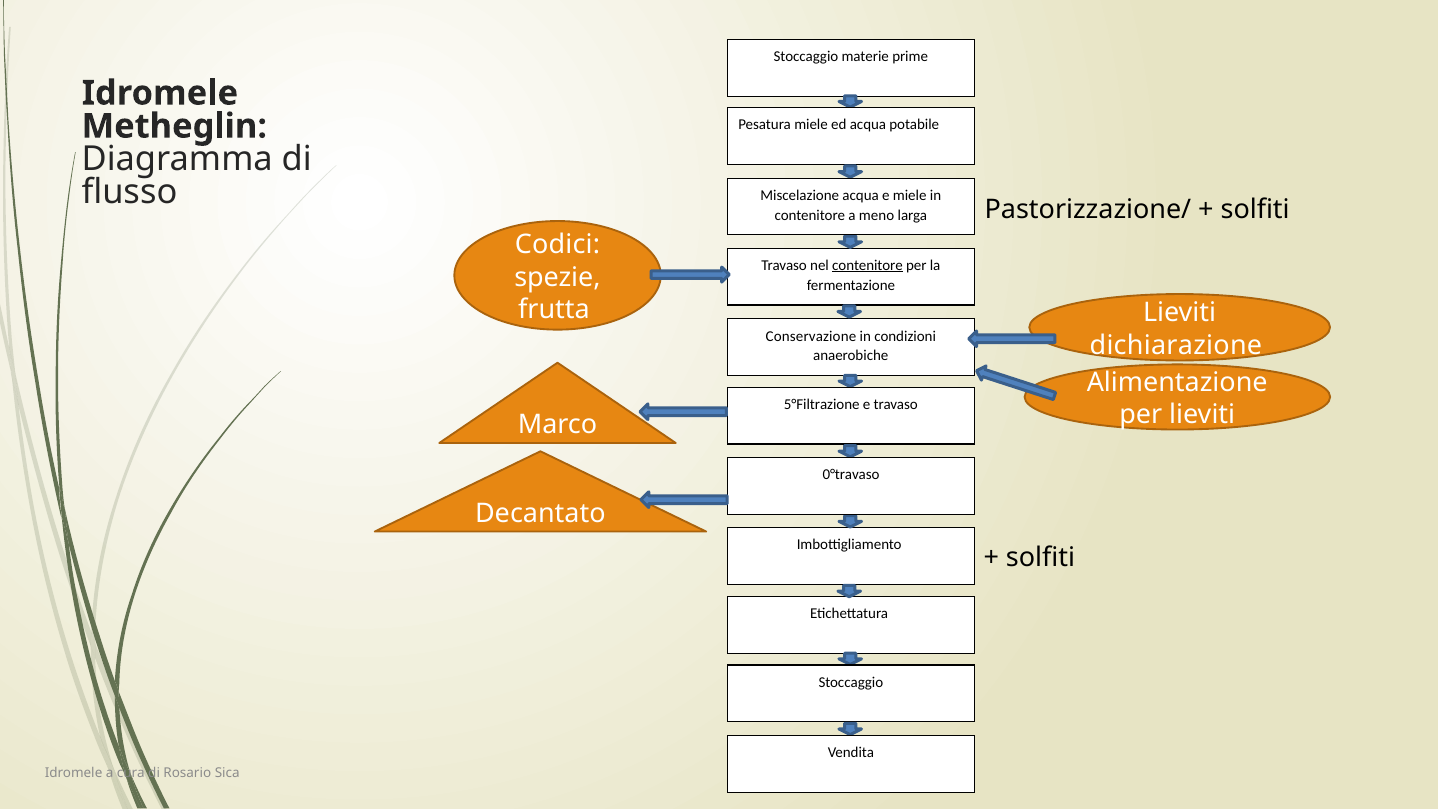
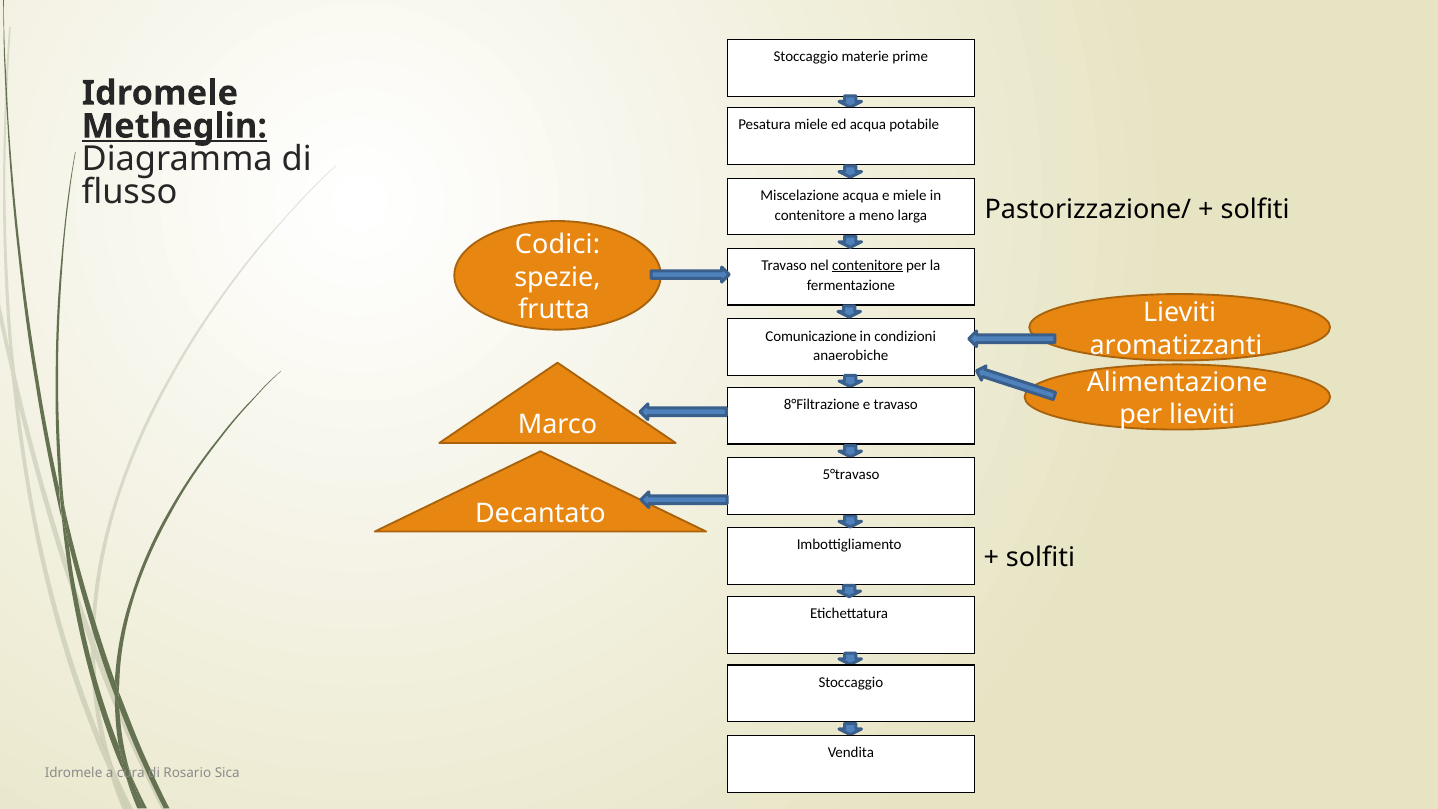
Metheglin underline: none -> present
Conservazione: Conservazione -> Comunicazione
dichiarazione: dichiarazione -> aromatizzanti
5°Filtrazione: 5°Filtrazione -> 8°Filtrazione
0°travaso: 0°travaso -> 5°travaso
